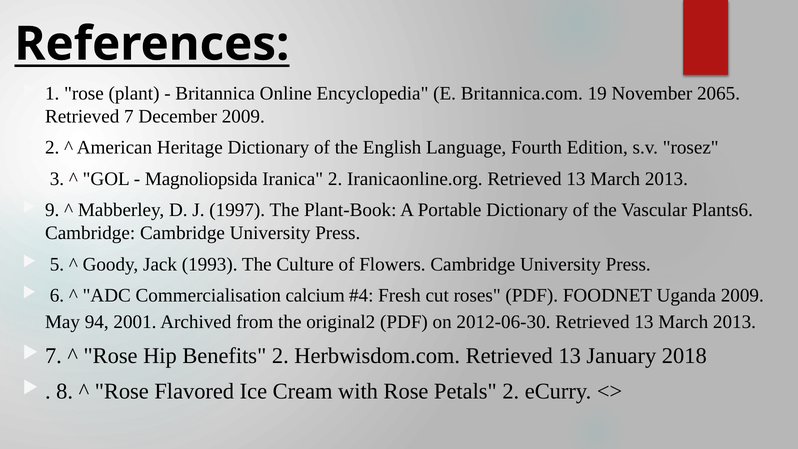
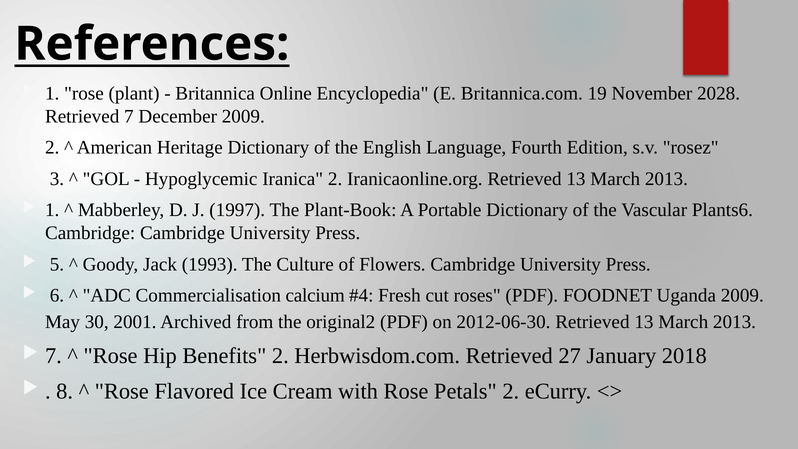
2065: 2065 -> 2028
Magnoliopsida: Magnoliopsida -> Hypoglycemic
9 at (52, 210): 9 -> 1
94: 94 -> 30
Herbwisdom.com Retrieved 13: 13 -> 27
